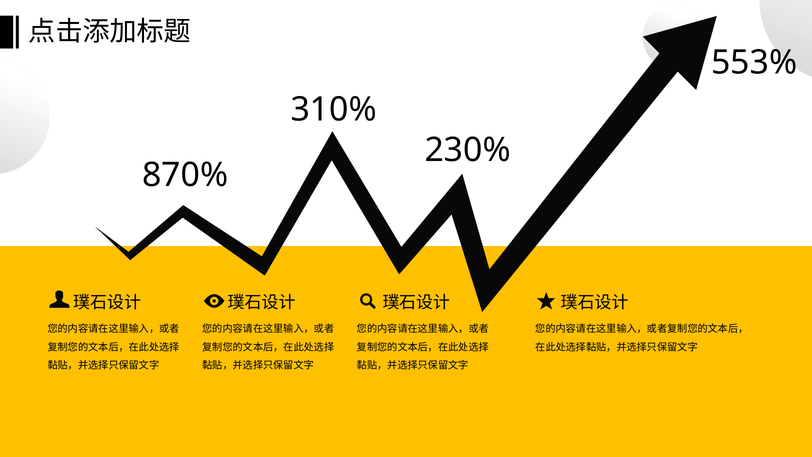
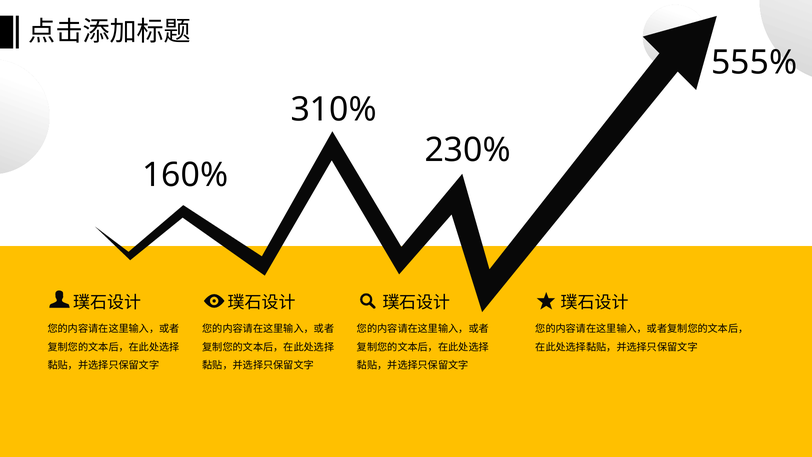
553%: 553% -> 555%
870%: 870% -> 160%
